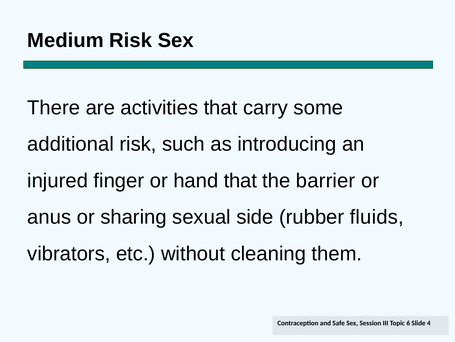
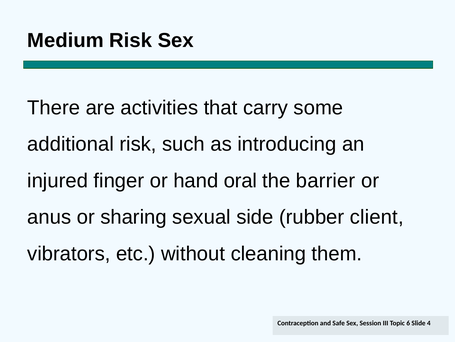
hand that: that -> oral
fluids: fluids -> client
